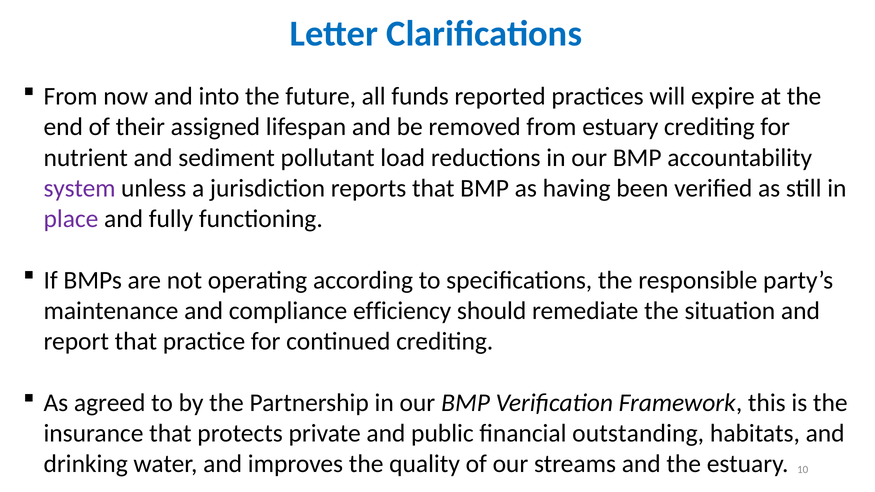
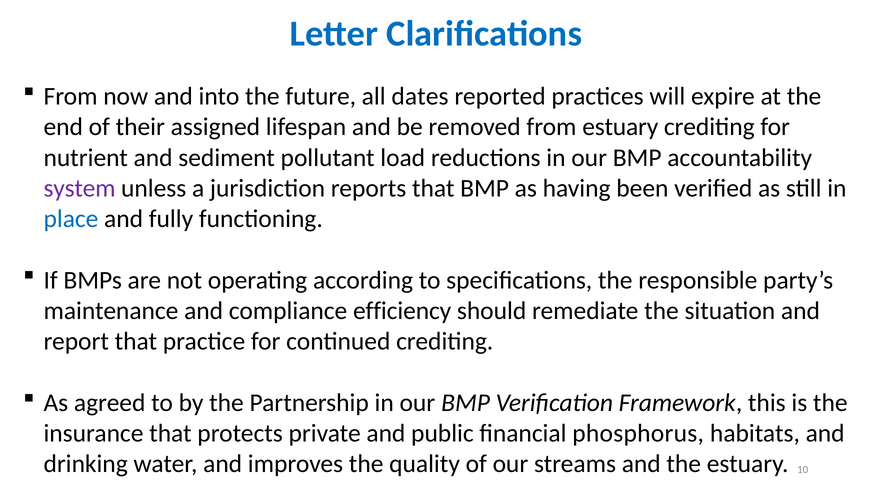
funds: funds -> dates
place colour: purple -> blue
outstanding: outstanding -> phosphorus
